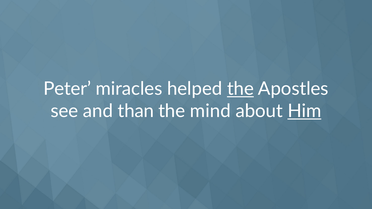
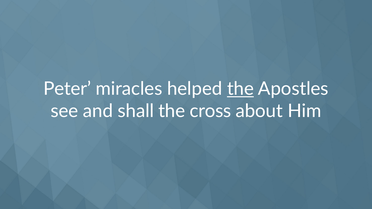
than: than -> shall
mind: mind -> cross
Him underline: present -> none
